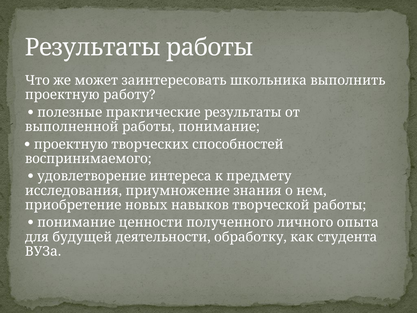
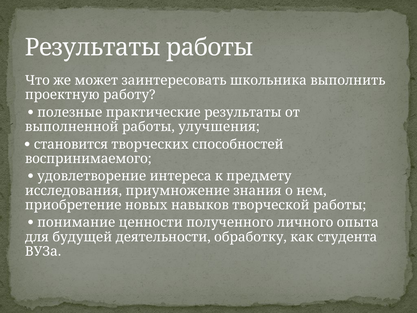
работы понимание: понимание -> улучшения
проектную at (71, 144): проектную -> становится
